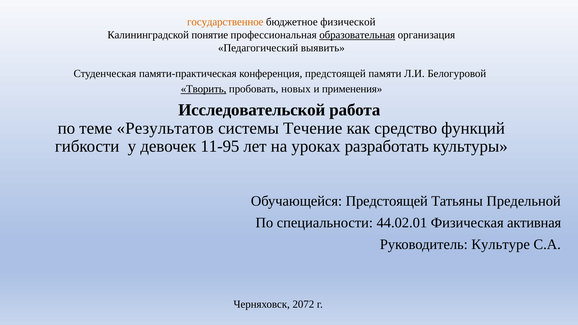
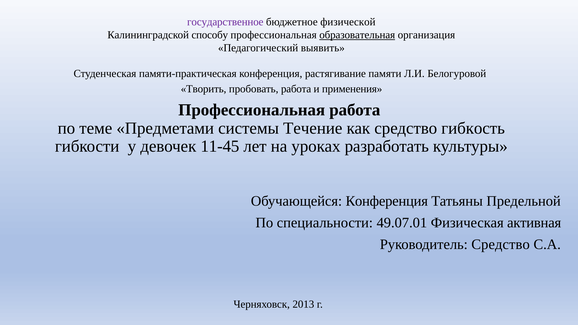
государственное colour: orange -> purple
понятие: понятие -> способу
конференция предстоящей: предстоящей -> растягивание
Творить underline: present -> none
пробовать новых: новых -> работа
Исследовательской at (252, 110): Исследовательской -> Профессиональная
Результатов: Результатов -> Предметами
функций: функций -> гибкость
11-95: 11-95 -> 11-45
Обучающейся Предстоящей: Предстоящей -> Конференция
44.02.01: 44.02.01 -> 49.07.01
Руководитель Культуре: Культуре -> Средство
2072: 2072 -> 2013
